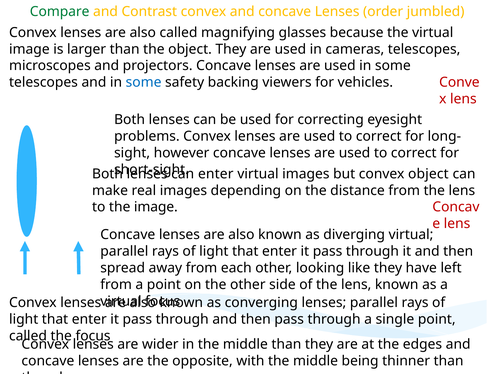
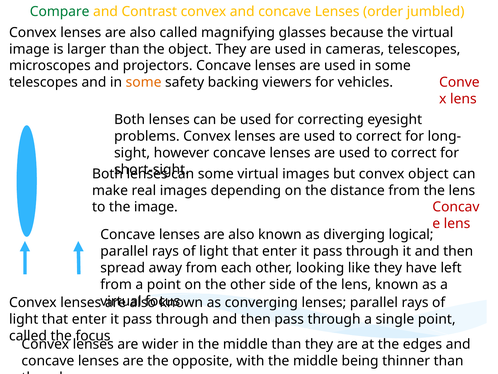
some at (144, 82) colour: blue -> orange
enter at (216, 174): enter -> some
diverging virtual: virtual -> logical
